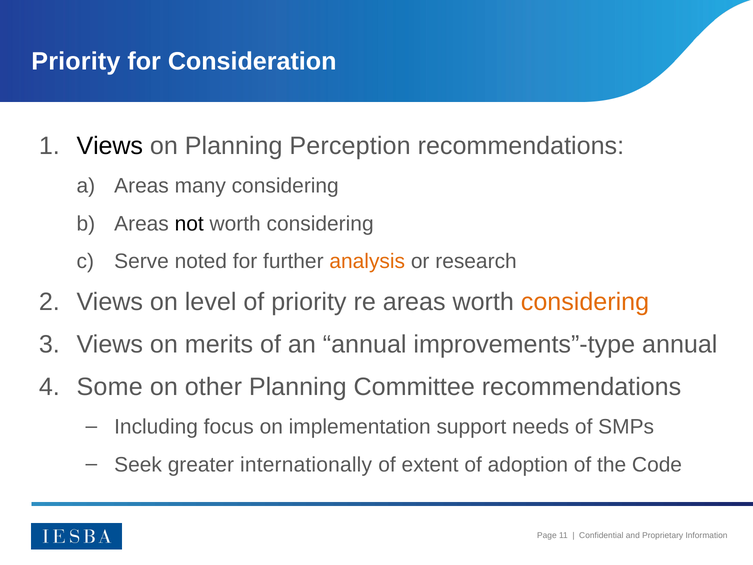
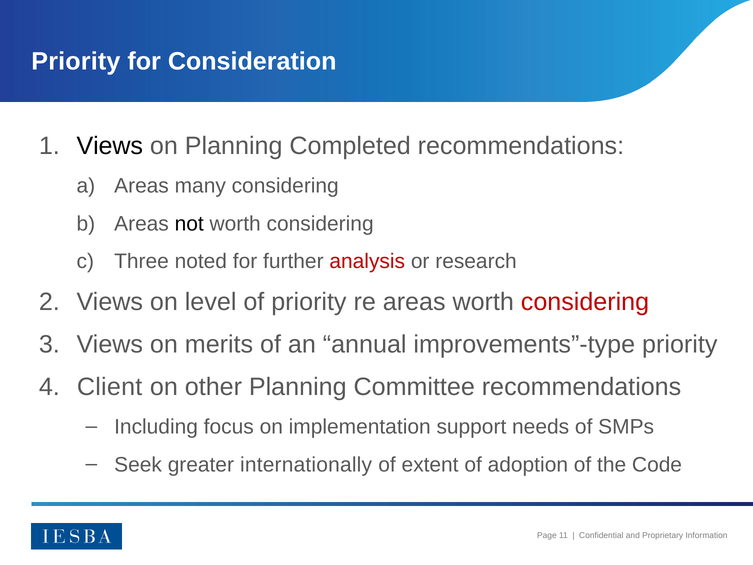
Perception: Perception -> Completed
Serve: Serve -> Three
analysis colour: orange -> red
considering at (585, 302) colour: orange -> red
improvements”-type annual: annual -> priority
Some: Some -> Client
